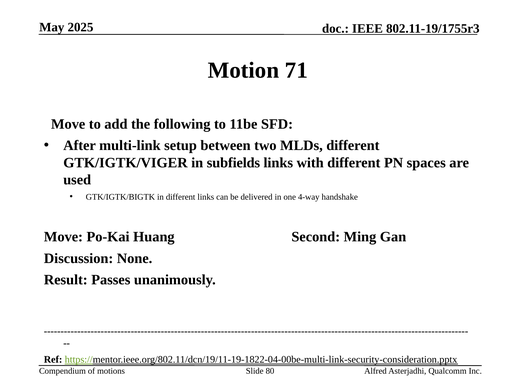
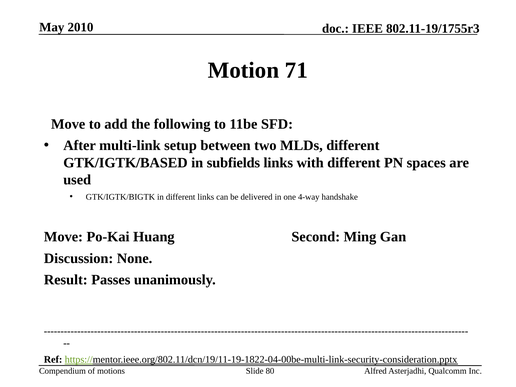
2025: 2025 -> 2010
GTK/IGTK/VIGER: GTK/IGTK/VIGER -> GTK/IGTK/BASED
